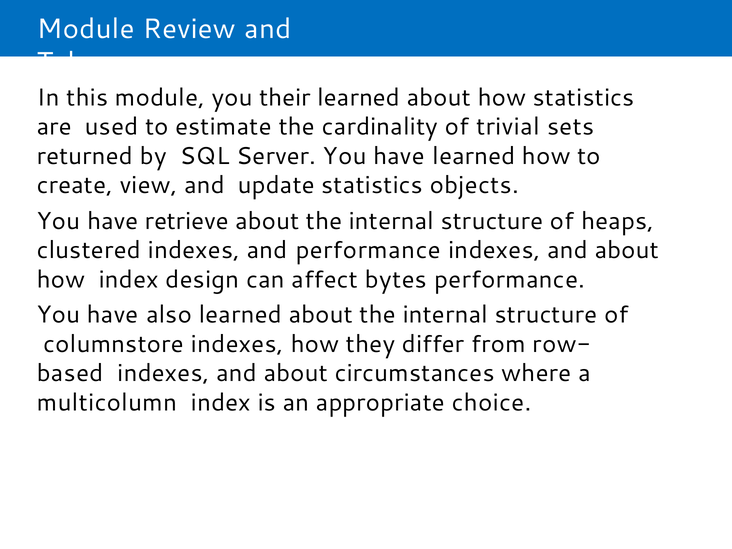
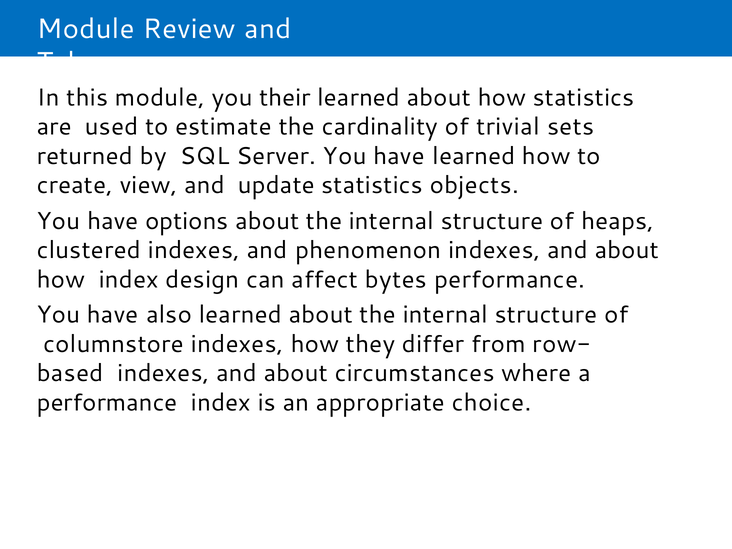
retrieve: retrieve -> options
and performance: performance -> phenomenon
multicolumn at (107, 403): multicolumn -> performance
